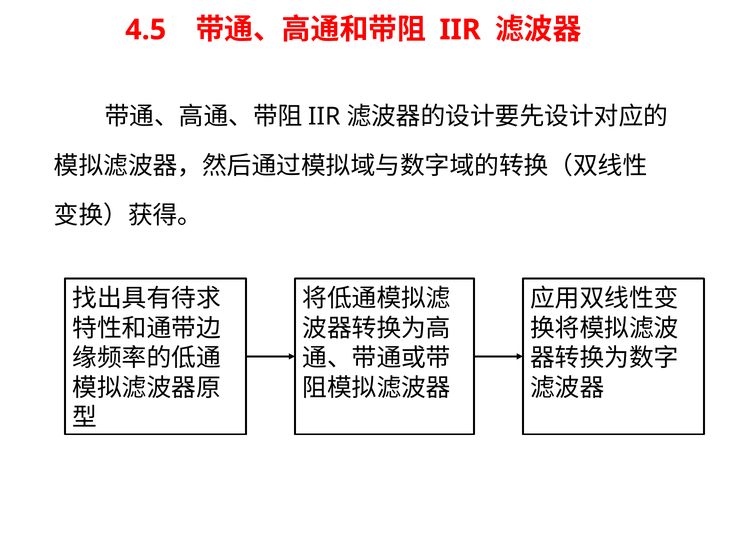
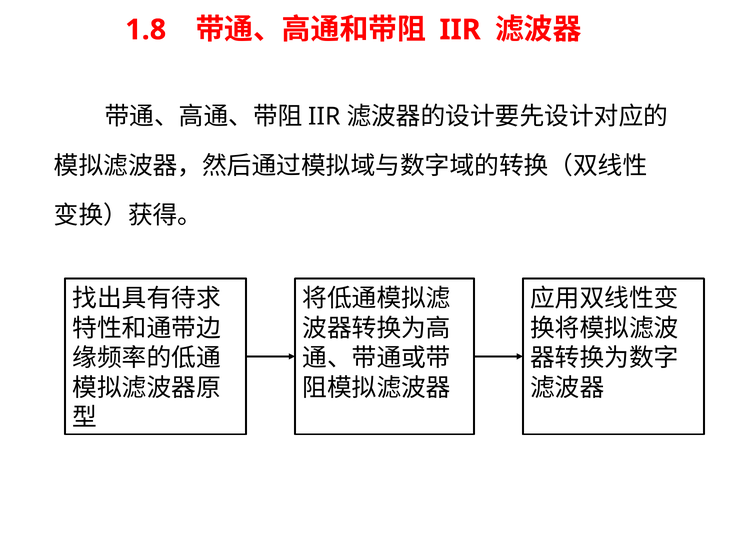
4.5: 4.5 -> 1.8
